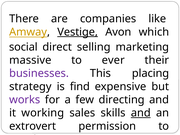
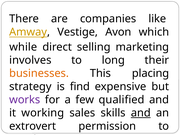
Vestige underline: present -> none
social: social -> while
massive: massive -> involves
ever: ever -> long
businesses colour: purple -> orange
directing: directing -> qualified
